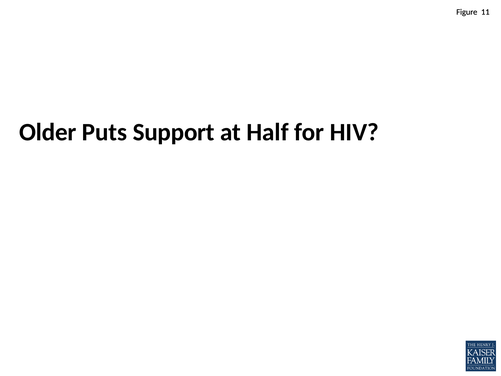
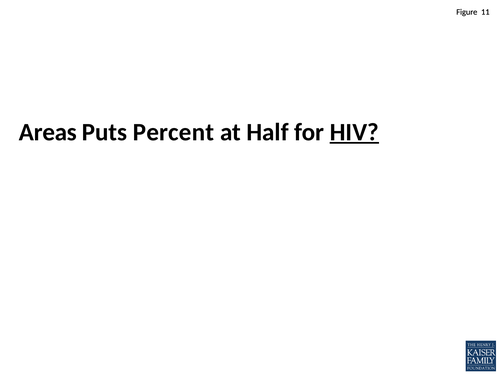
Older: Older -> Areas
Support: Support -> Percent
HIV underline: none -> present
